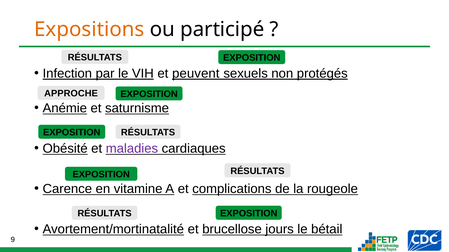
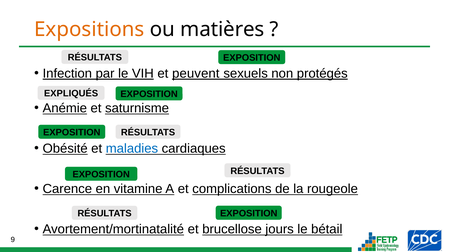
participé: participé -> matières
APPROCHE: APPROCHE -> EXPLIQUÉS
maladies colour: purple -> blue
